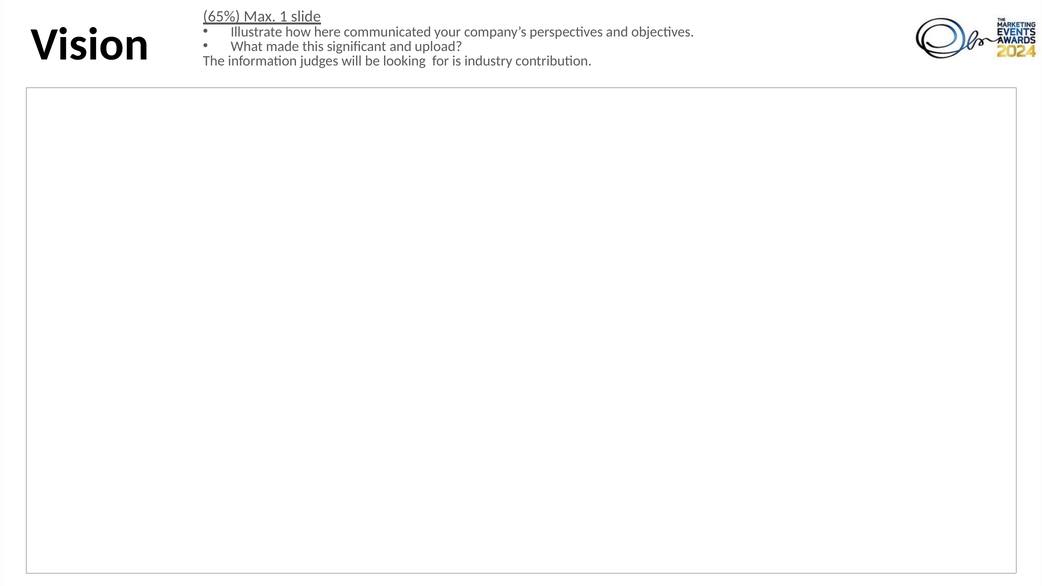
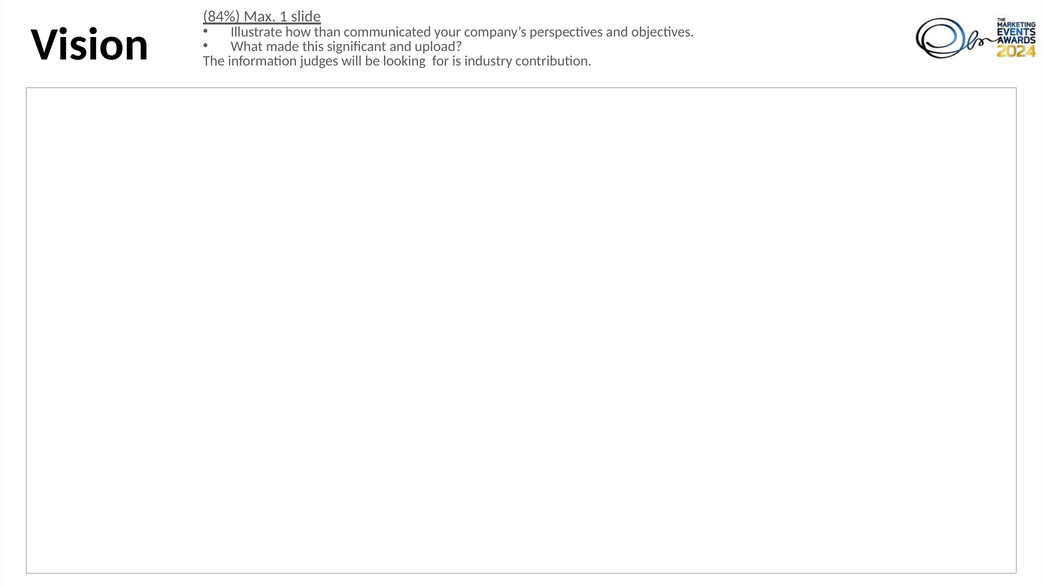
65%: 65% -> 84%
here: here -> than
